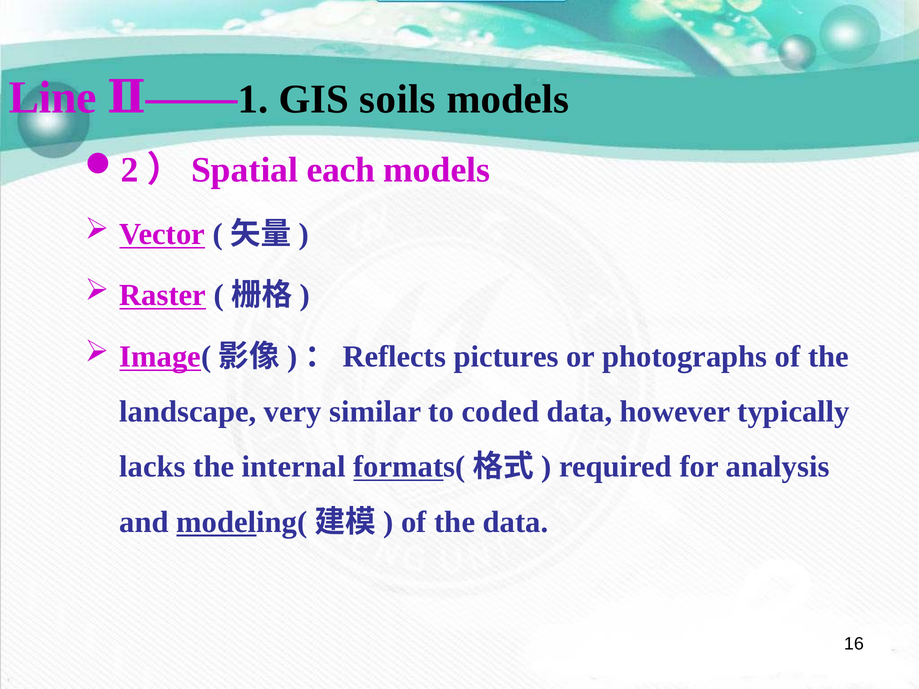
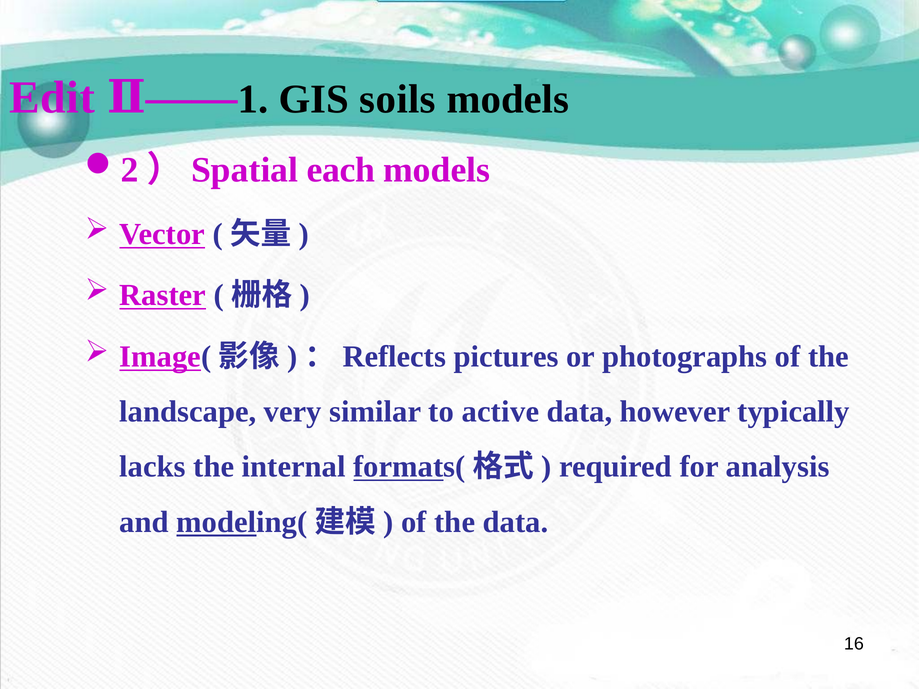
Line: Line -> Edit
coded: coded -> active
